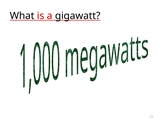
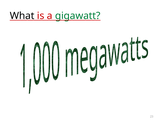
gigawatt colour: black -> green
